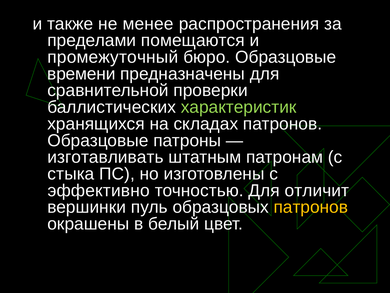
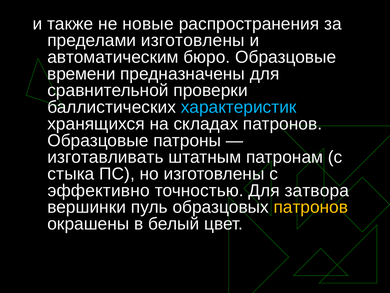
менее: менее -> новые
пределами помещаются: помещаются -> изготовлены
промежуточный: промежуточный -> автоматическим
характеристик colour: light green -> light blue
отличит: отличит -> затвора
